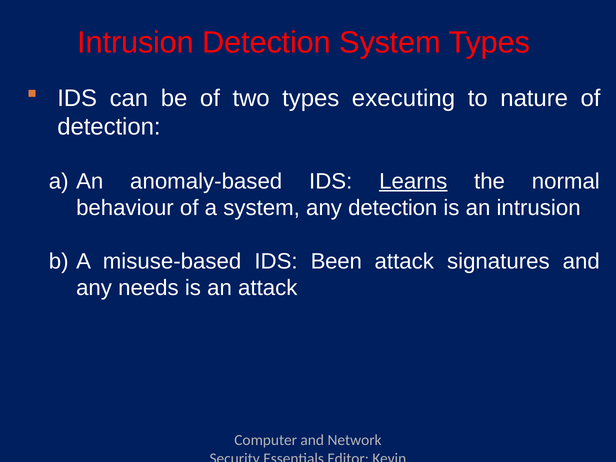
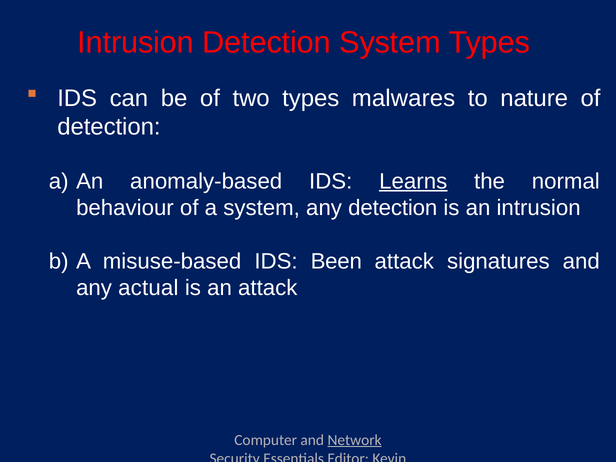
executing: executing -> malwares
needs: needs -> actual
Network underline: none -> present
